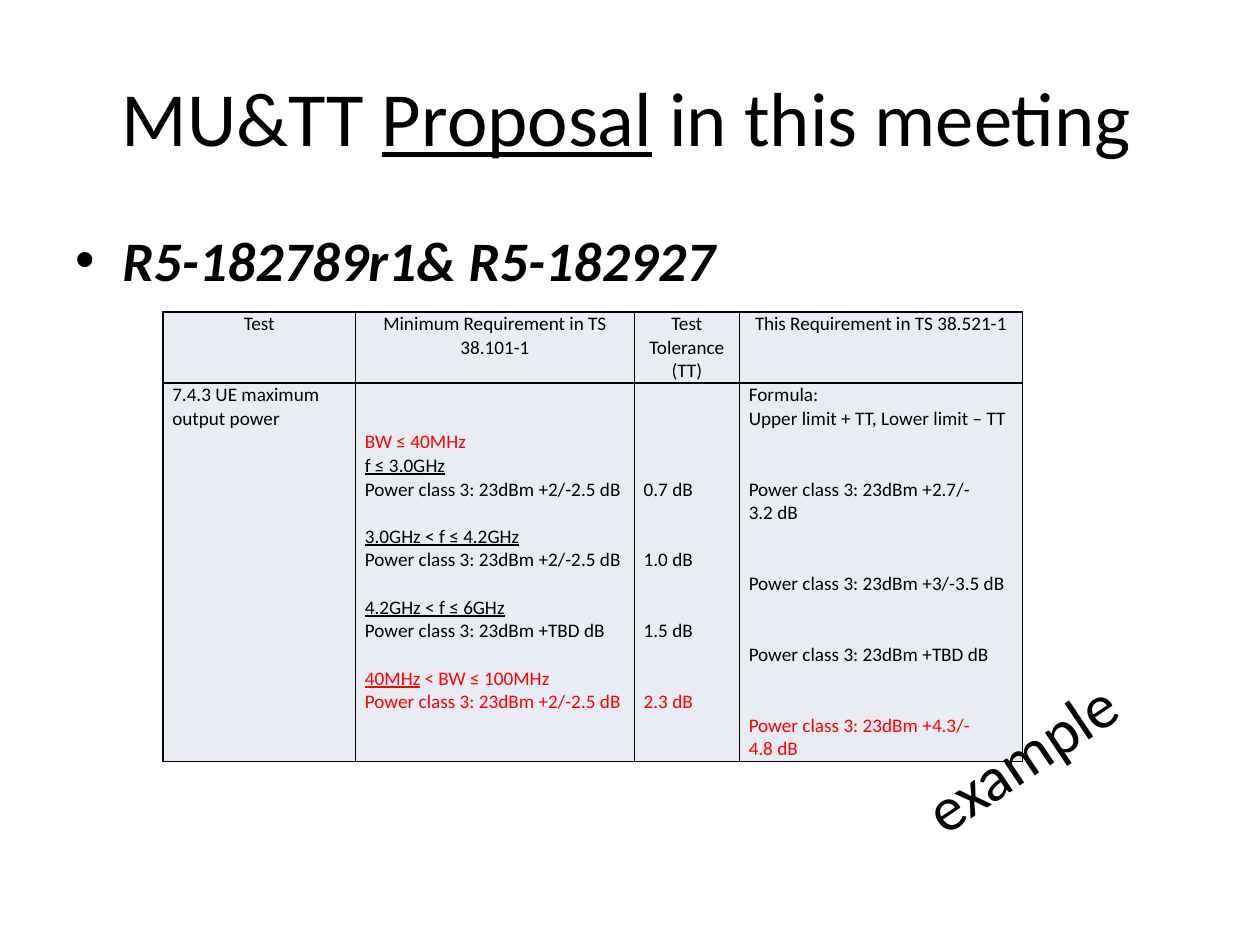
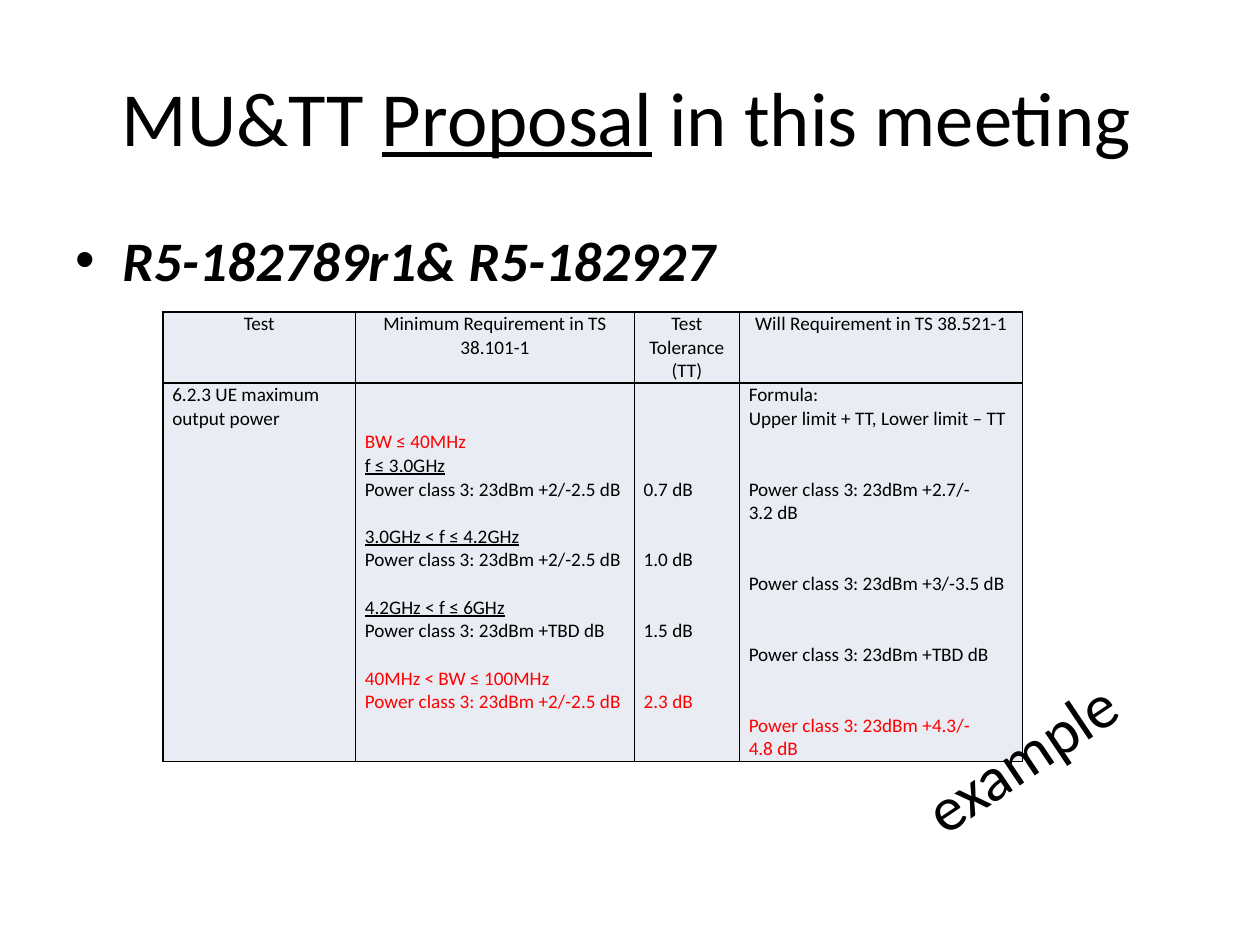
This at (770, 324): This -> Will
7.4.3: 7.4.3 -> 6.2.3
40MHz at (393, 679) underline: present -> none
